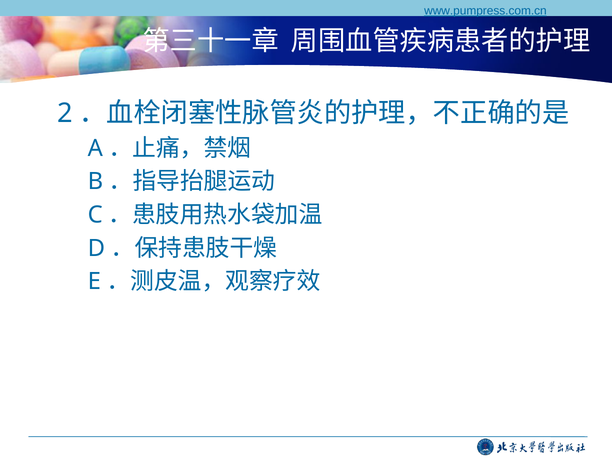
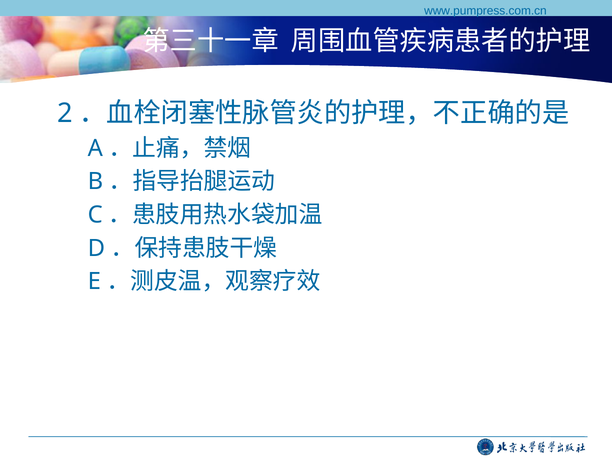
www.pumpress.com.cn underline: present -> none
